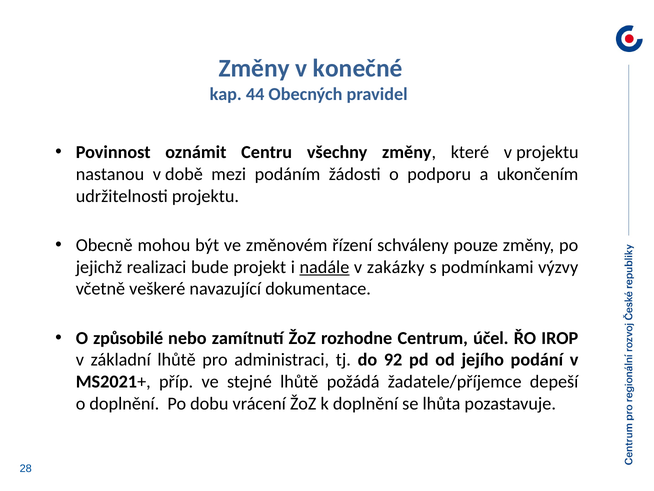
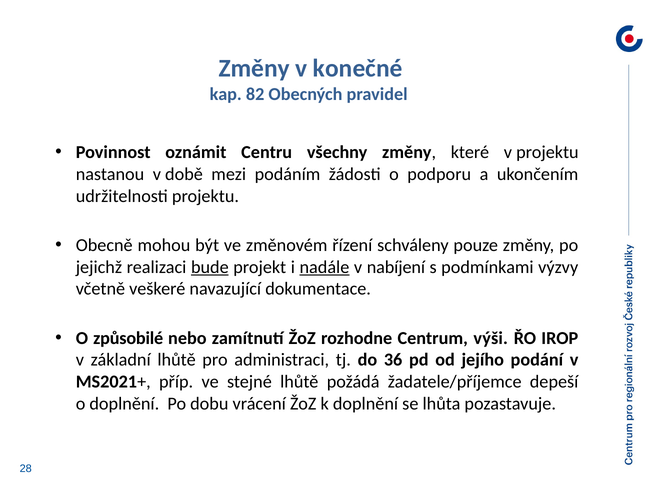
44: 44 -> 82
bude underline: none -> present
zakázky: zakázky -> nabíjení
účel: účel -> výši
92: 92 -> 36
